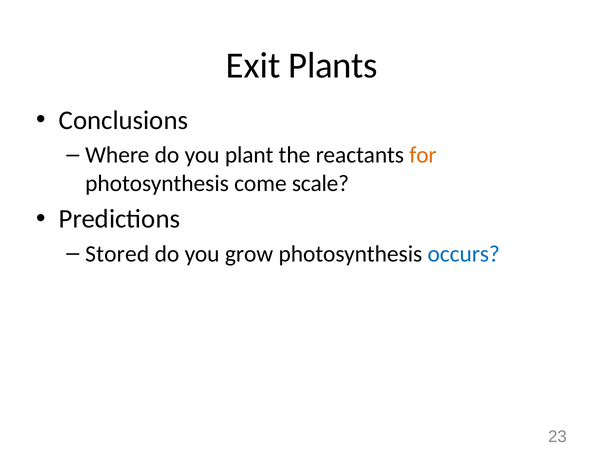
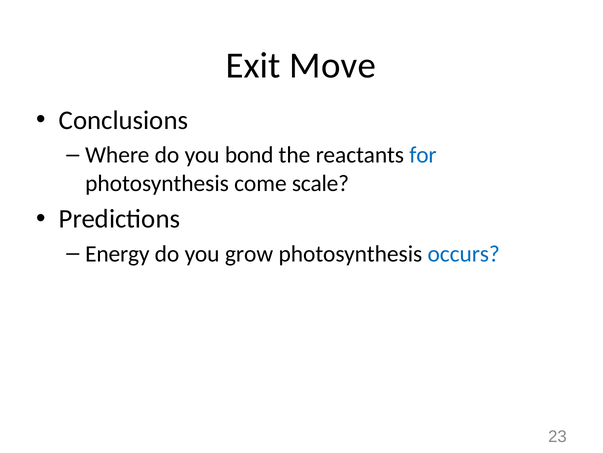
Plants: Plants -> Move
plant: plant -> bond
for colour: orange -> blue
Stored: Stored -> Energy
